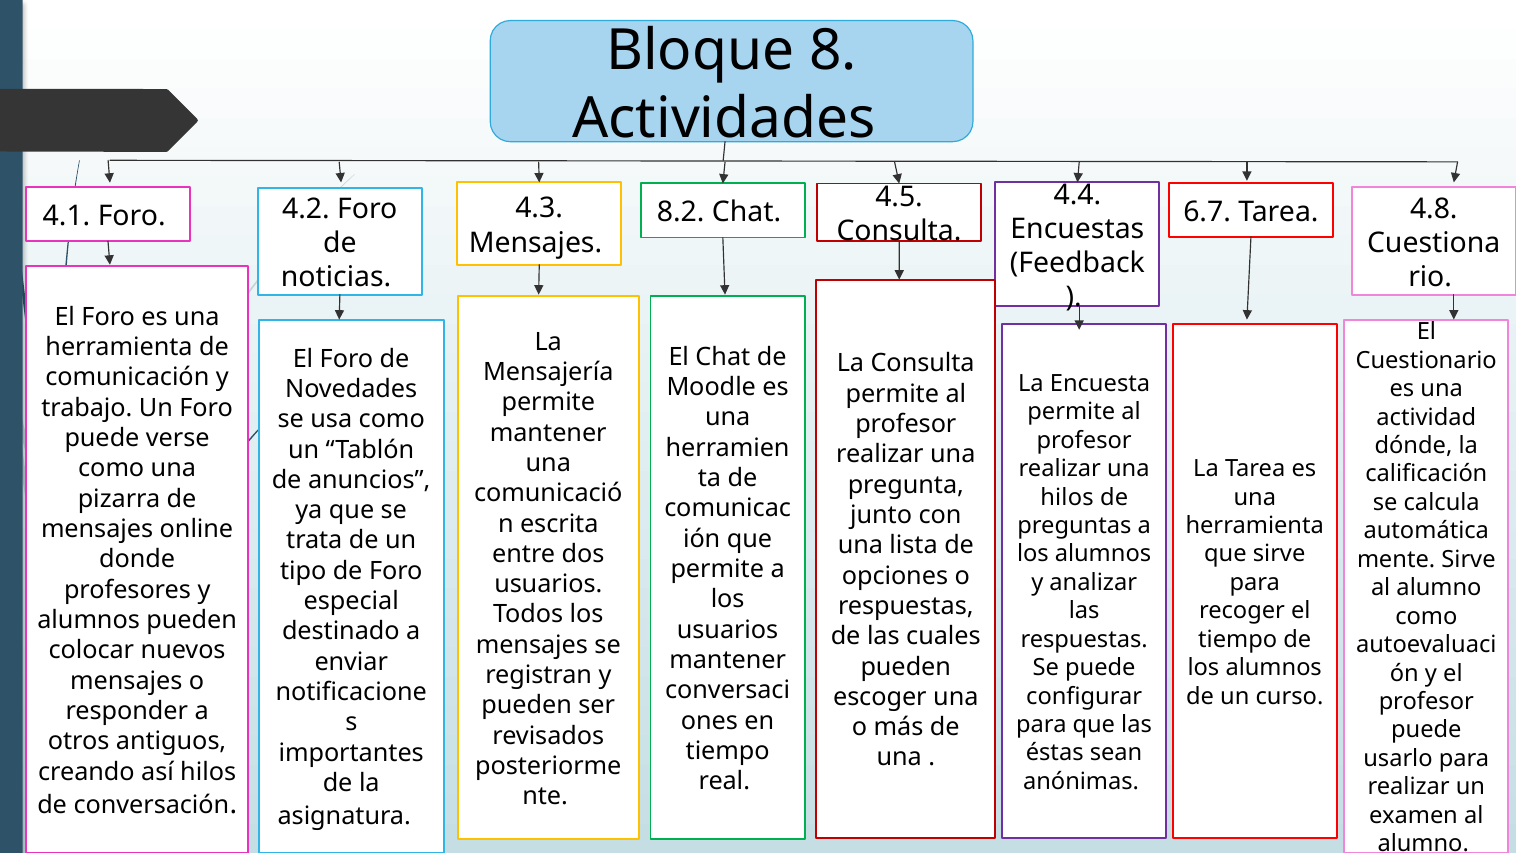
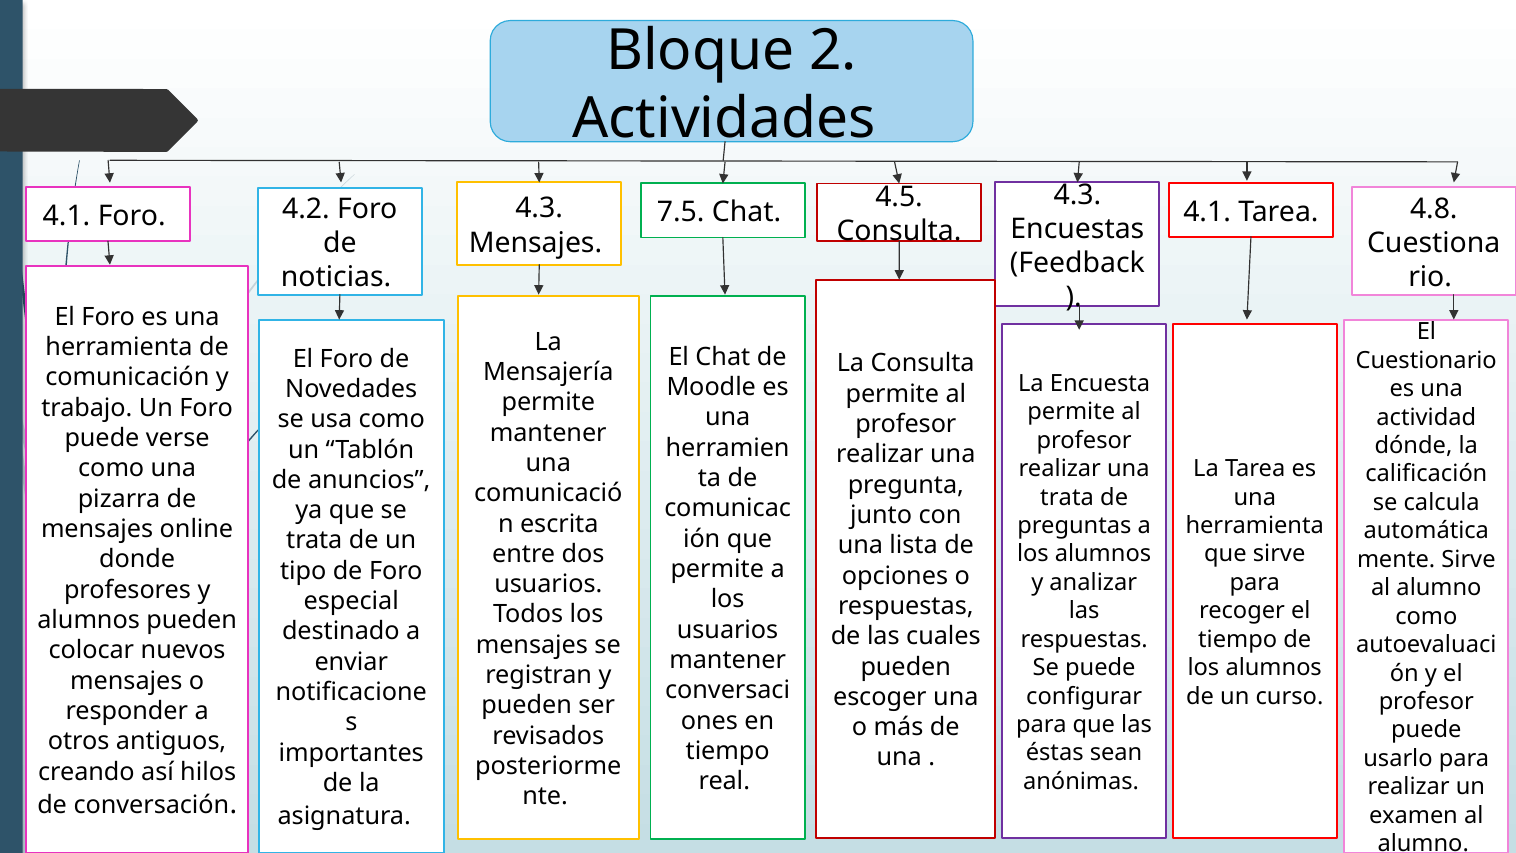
8: 8 -> 2
4.4 at (1077, 195): 4.4 -> 4.3
6.7 at (1207, 212): 6.7 -> 4.1
8.2: 8.2 -> 7.5
hilos at (1067, 497): hilos -> trata
